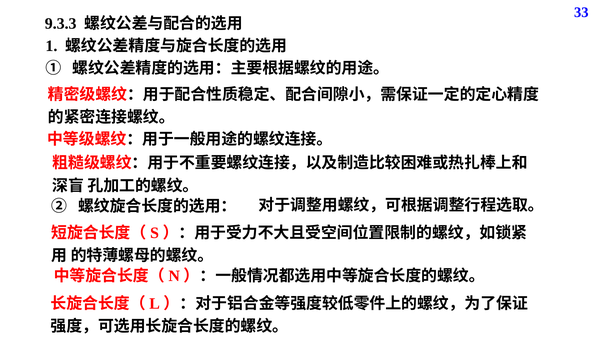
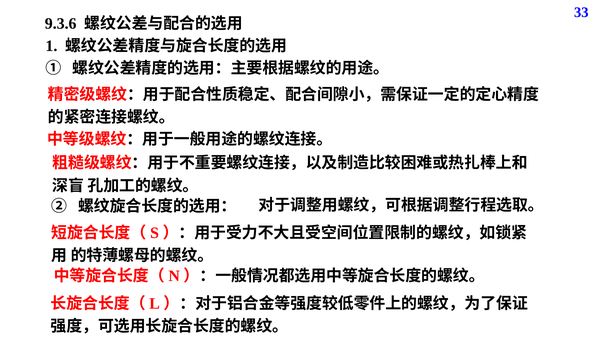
9.3.3: 9.3.3 -> 9.3.6
